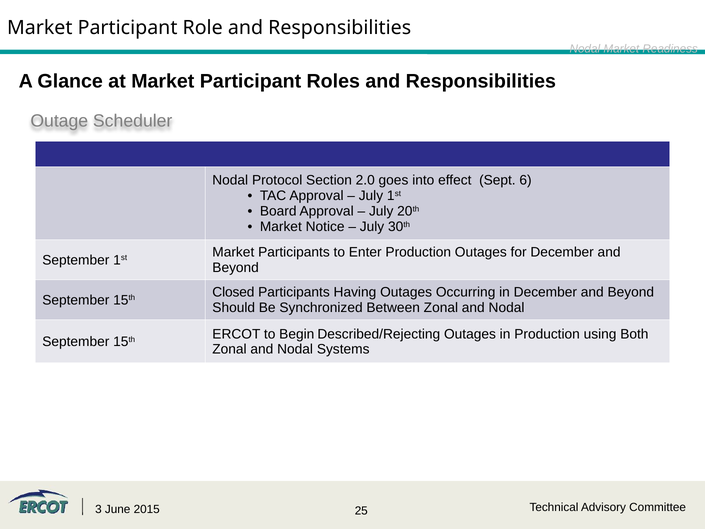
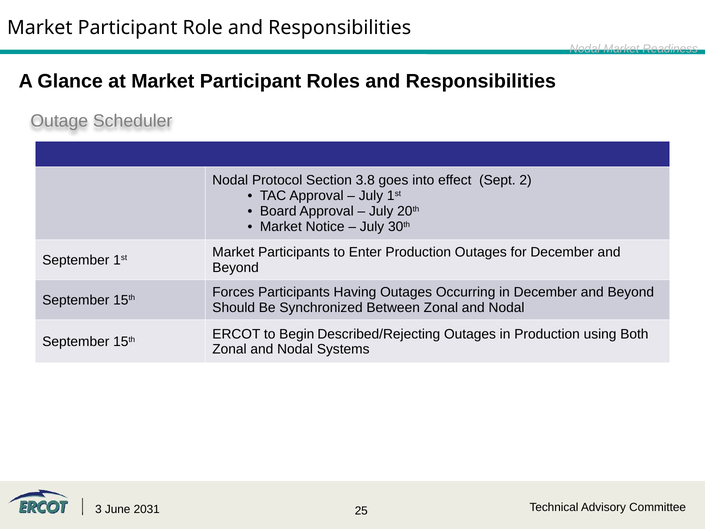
2.0: 2.0 -> 3.8
6: 6 -> 2
Closed: Closed -> Forces
2015: 2015 -> 2031
